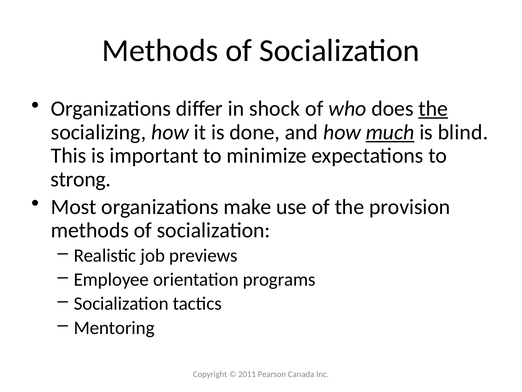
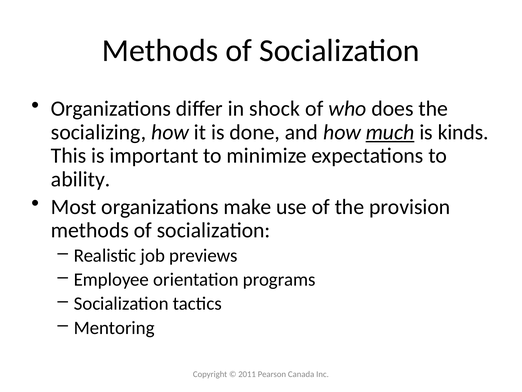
the at (433, 109) underline: present -> none
blind: blind -> kinds
strong: strong -> ability
